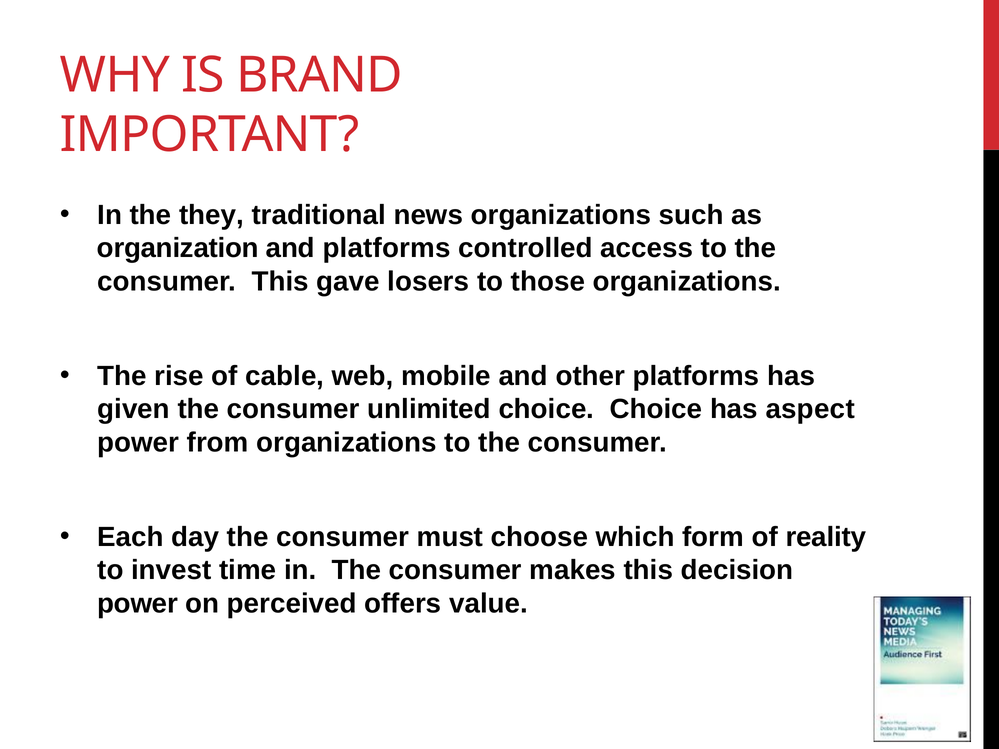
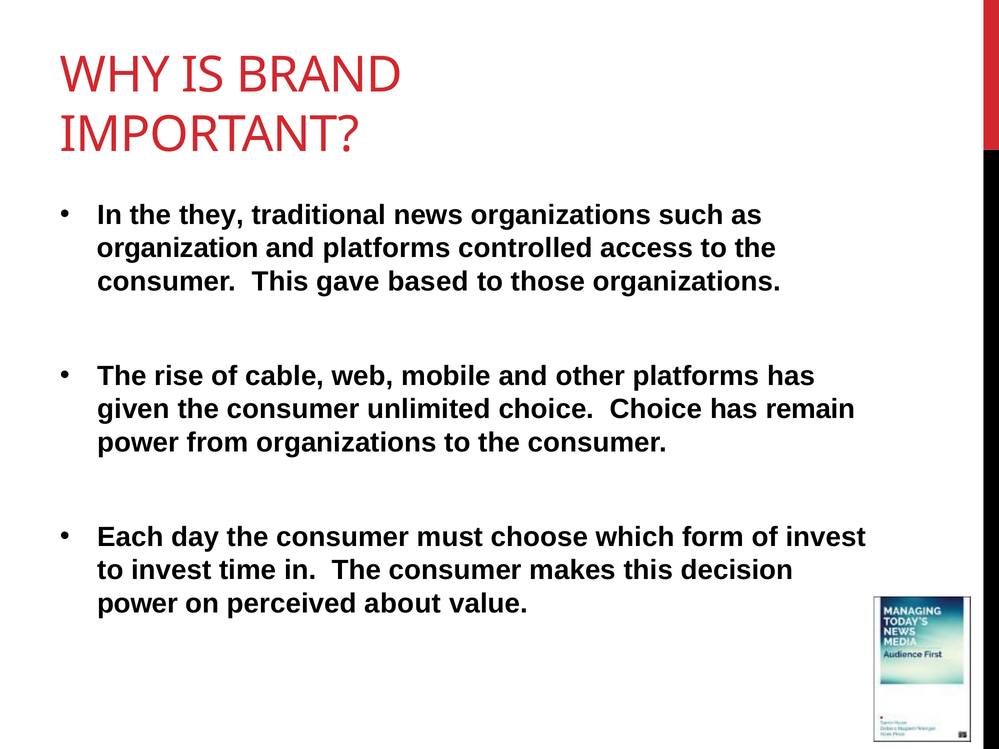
losers: losers -> based
aspect: aspect -> remain
of reality: reality -> invest
offers: offers -> about
